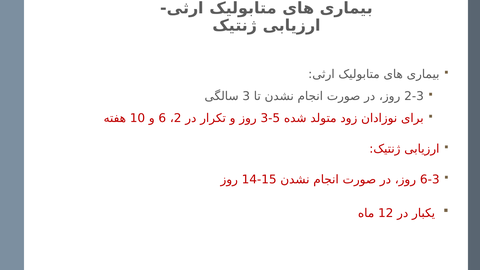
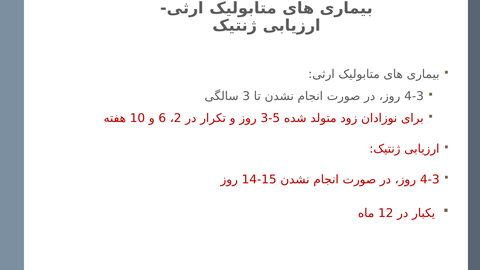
2-3 at (414, 96): 2-3 -> 4-3
6-3 at (430, 180): 6-3 -> 4-3
